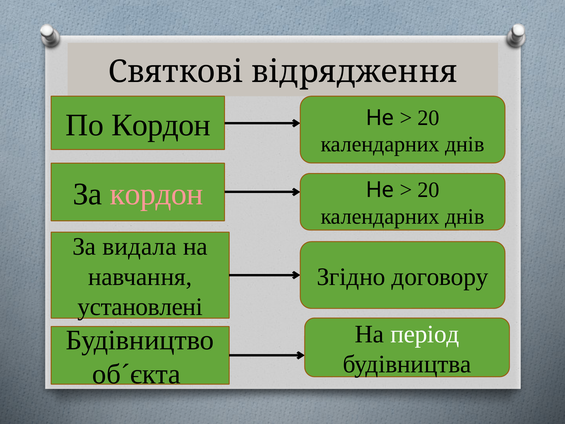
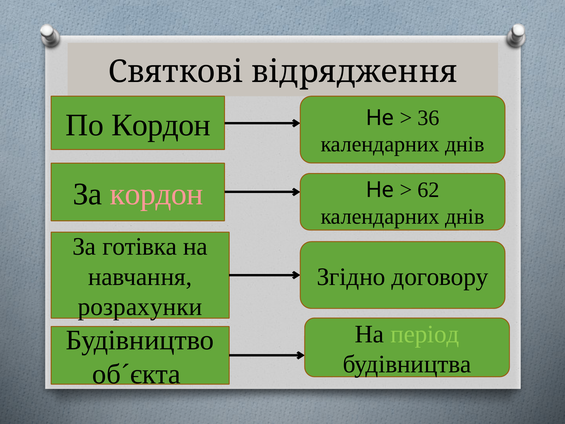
20 at (429, 118): 20 -> 36
20 at (429, 190): 20 -> 62
видала: видала -> готівка
установлені: установлені -> розрахунки
період colour: white -> light green
